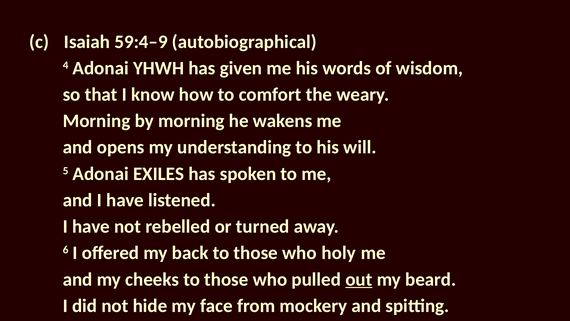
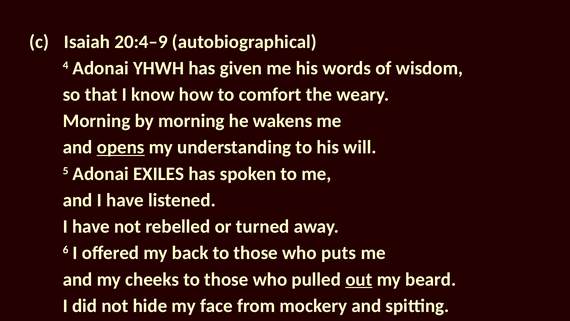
59:4–9: 59:4–9 -> 20:4–9
opens underline: none -> present
holy: holy -> puts
